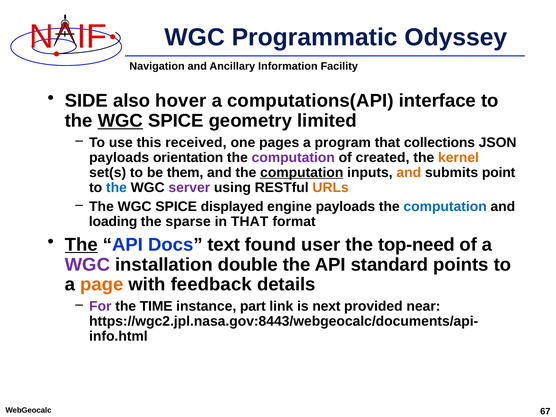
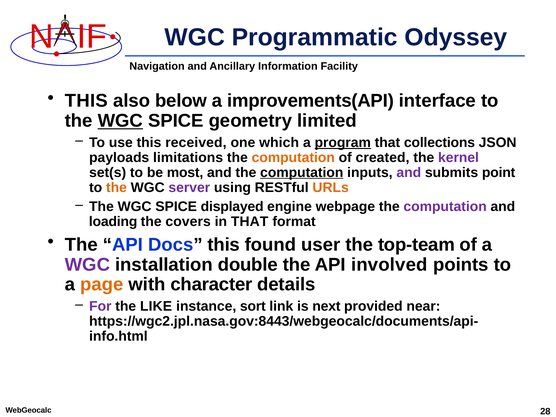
SIDE at (86, 101): SIDE -> THIS
hover: hover -> below
computations(API: computations(API -> improvements(API
pages: pages -> which
program underline: none -> present
orientation: orientation -> limitations
computation at (293, 158) colour: purple -> orange
kernel colour: orange -> purple
them: them -> most
and at (409, 173) colour: orange -> purple
the at (116, 188) colour: blue -> orange
engine payloads: payloads -> webpage
computation at (445, 207) colour: blue -> purple
sparse: sparse -> covers
The at (81, 245) underline: present -> none
Docs text: text -> this
top-need: top-need -> top-team
standard: standard -> involved
feedback: feedback -> character
TIME: TIME -> LIKE
part: part -> sort
67: 67 -> 28
